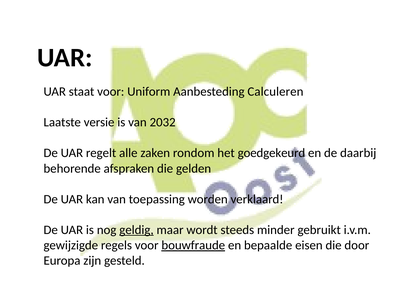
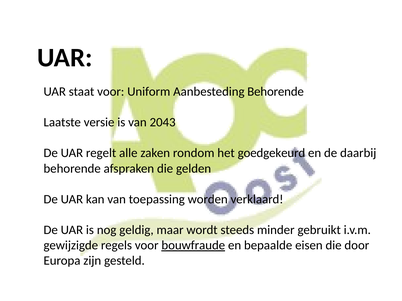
Aanbesteding Calculeren: Calculeren -> Behorende
2032: 2032 -> 2043
geldig underline: present -> none
